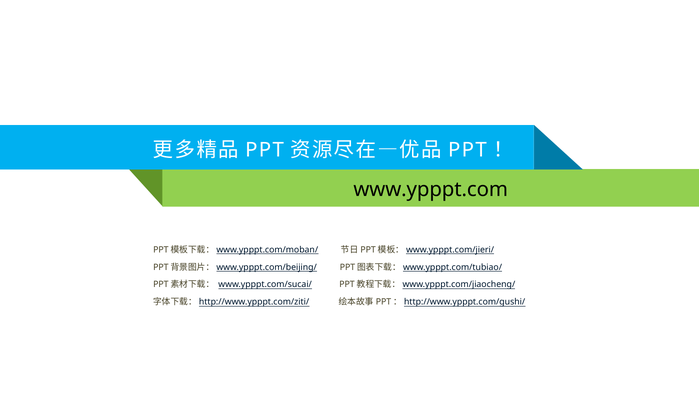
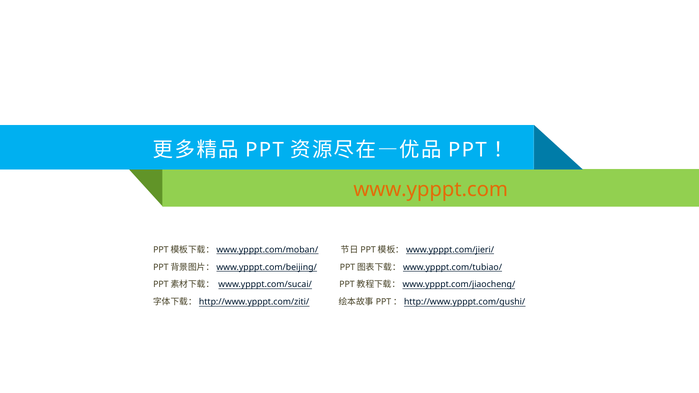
www.ypppt.com colour: black -> orange
